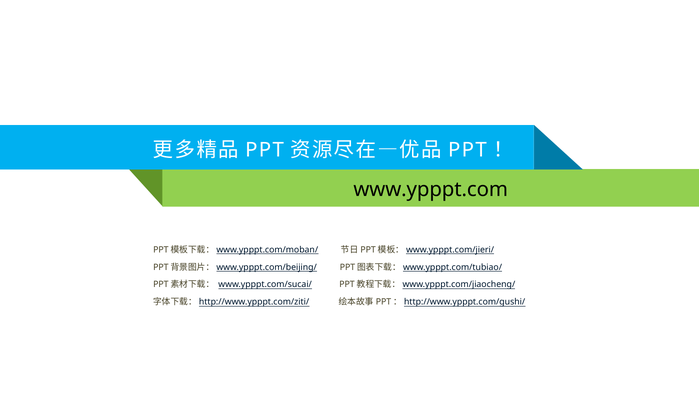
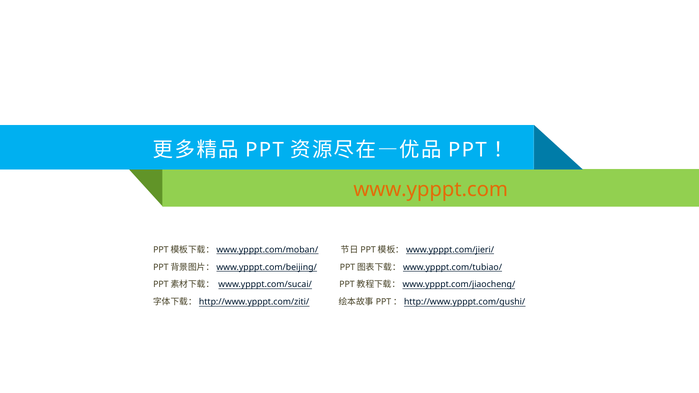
www.ypppt.com colour: black -> orange
